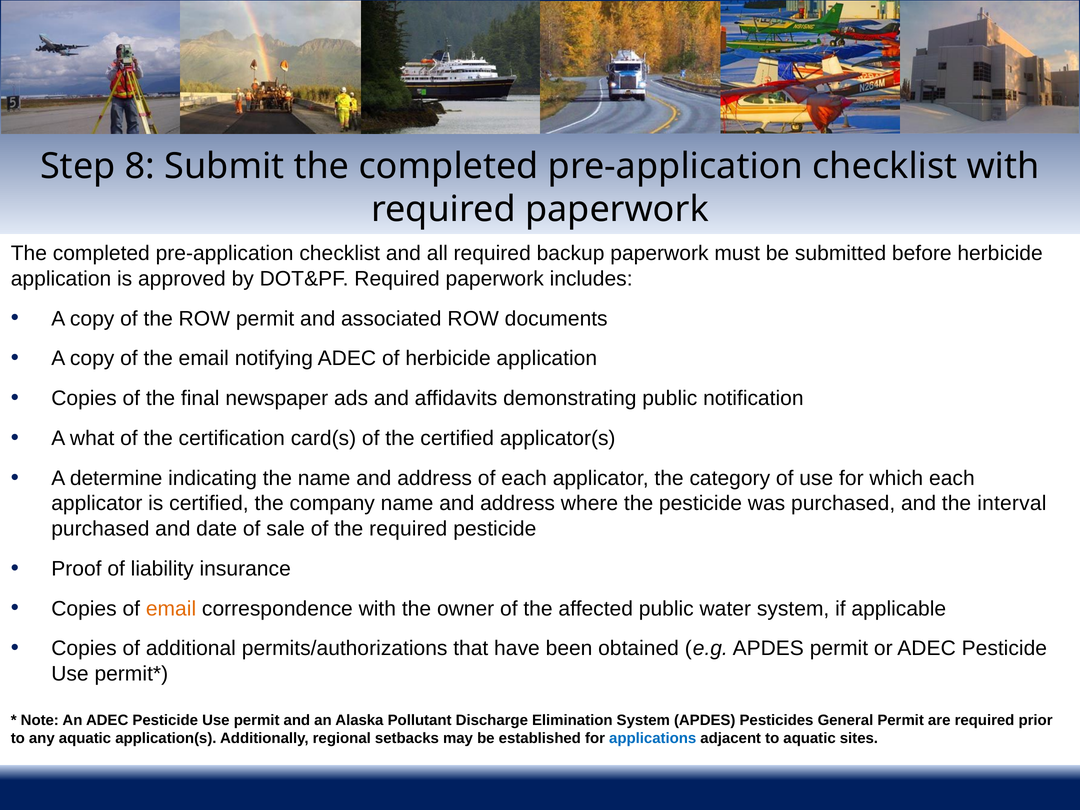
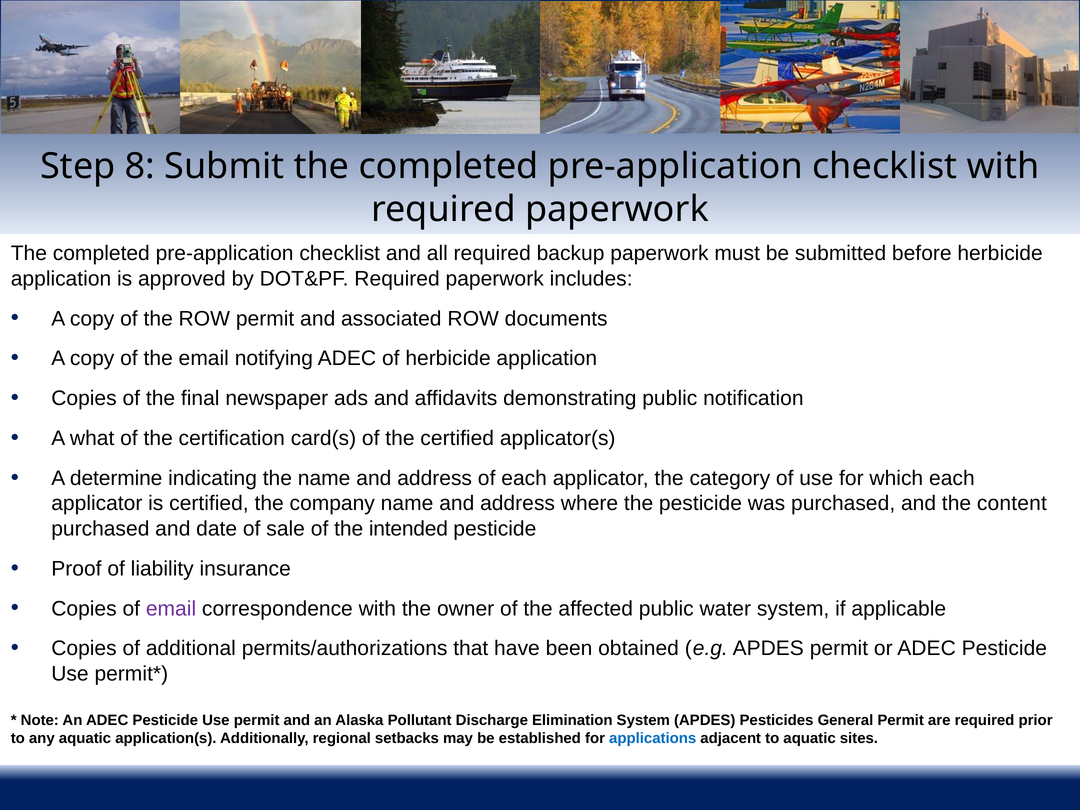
interval: interval -> content
the required: required -> intended
email at (171, 609) colour: orange -> purple
